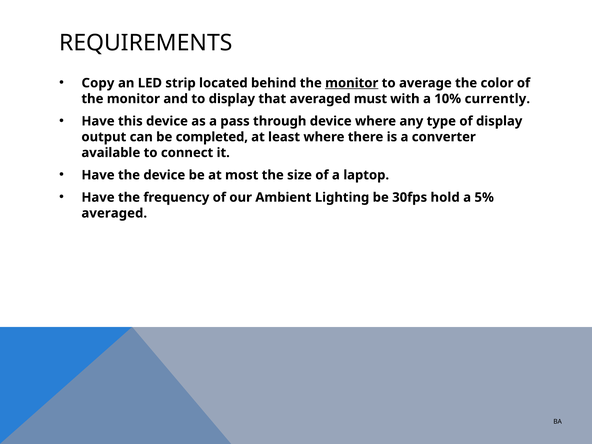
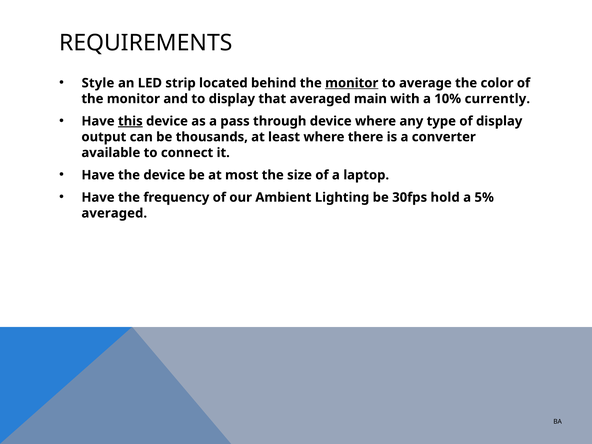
Copy: Copy -> Style
must: must -> main
this underline: none -> present
completed: completed -> thousands
